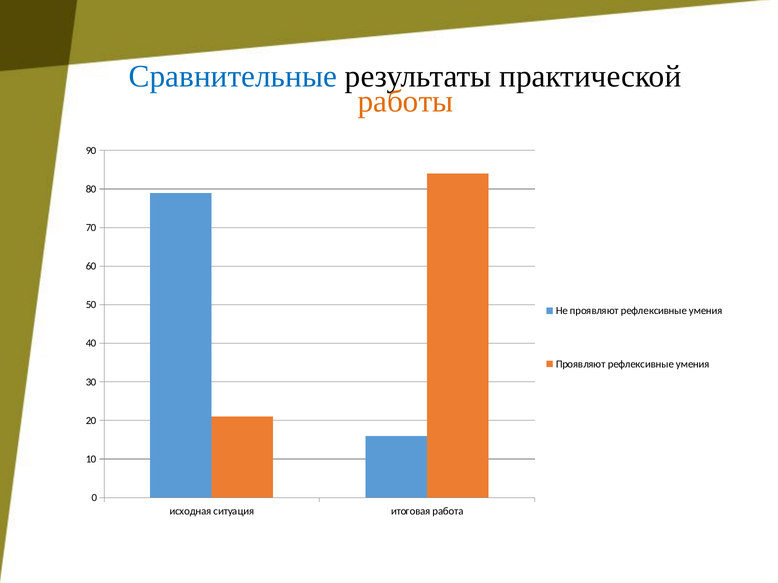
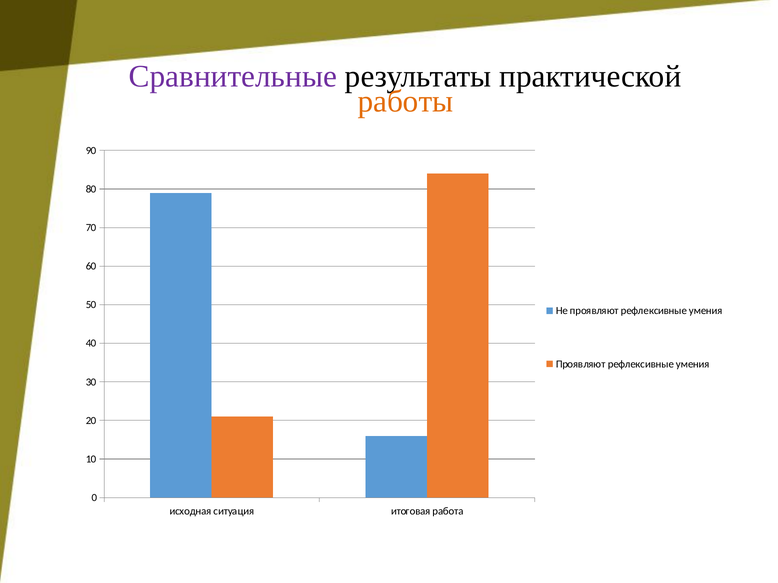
Сравнительные colour: blue -> purple
